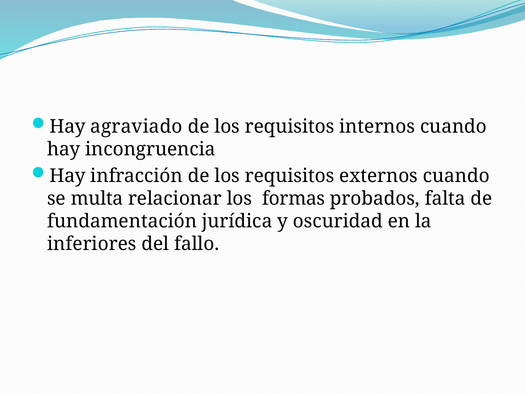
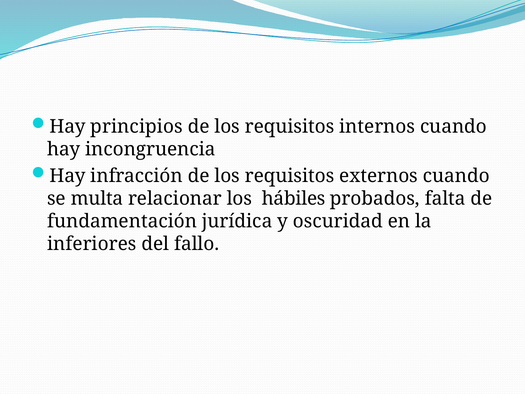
agraviado: agraviado -> principios
formas: formas -> hábiles
